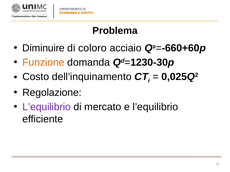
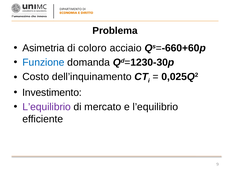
Diminuire: Diminuire -> Asimetria
Funzione colour: orange -> blue
Regolazione: Regolazione -> Investimento
